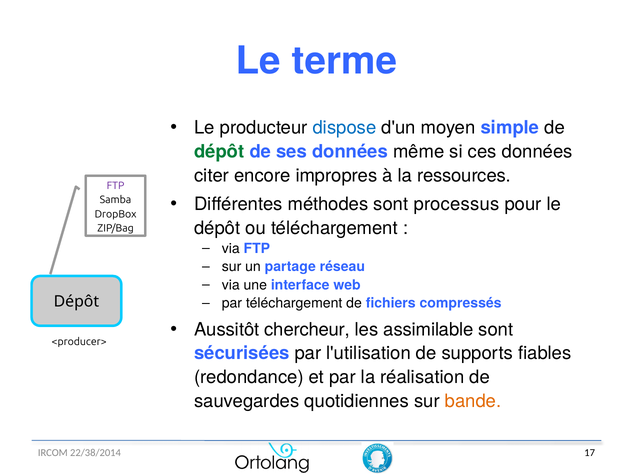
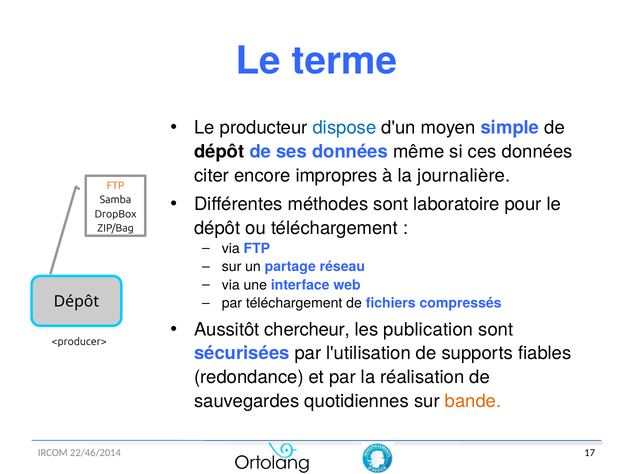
dépôt at (219, 152) colour: green -> black
ressources: ressources -> journalière
FTP at (116, 186) colour: purple -> orange
processus: processus -> laboratoire
assimilable: assimilable -> publication
22/38/2014: 22/38/2014 -> 22/46/2014
